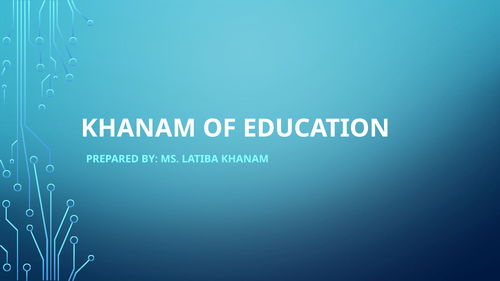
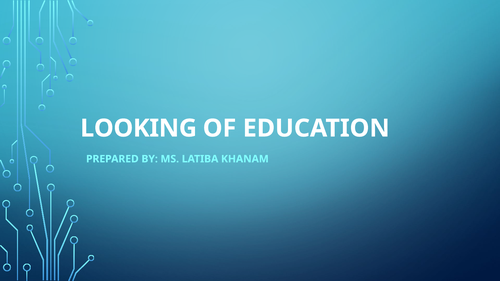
KHANAM at (138, 128): KHANAM -> LOOKING
